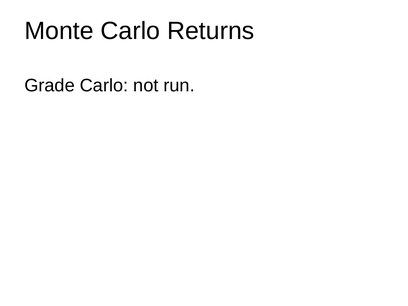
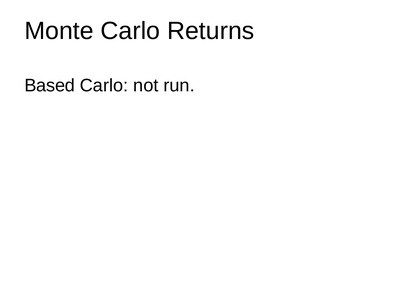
Grade: Grade -> Based
